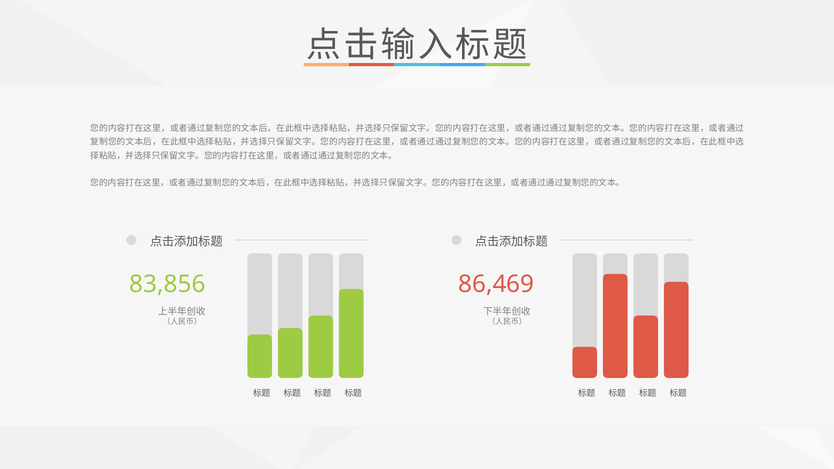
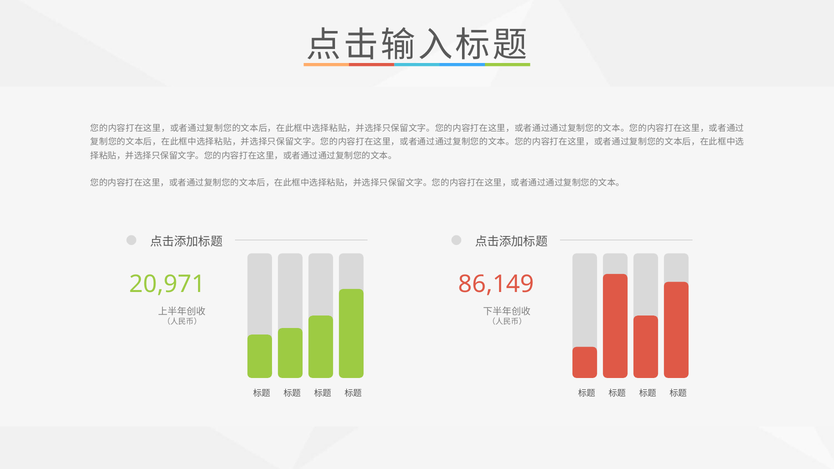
83,856: 83,856 -> 20,971
86,469: 86,469 -> 86,149
